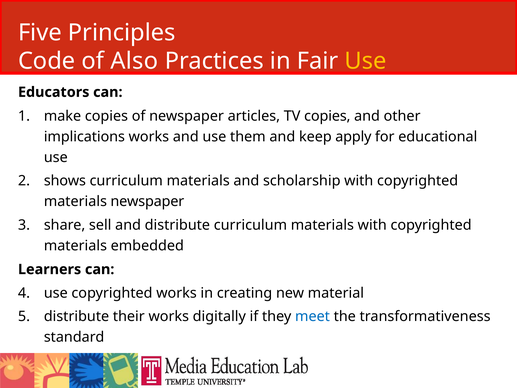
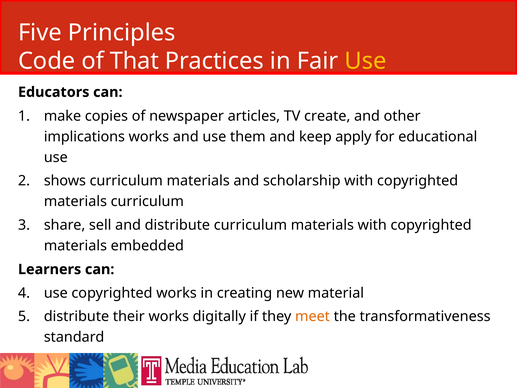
Also: Also -> That
TV copies: copies -> create
materials newspaper: newspaper -> curriculum
meet colour: blue -> orange
